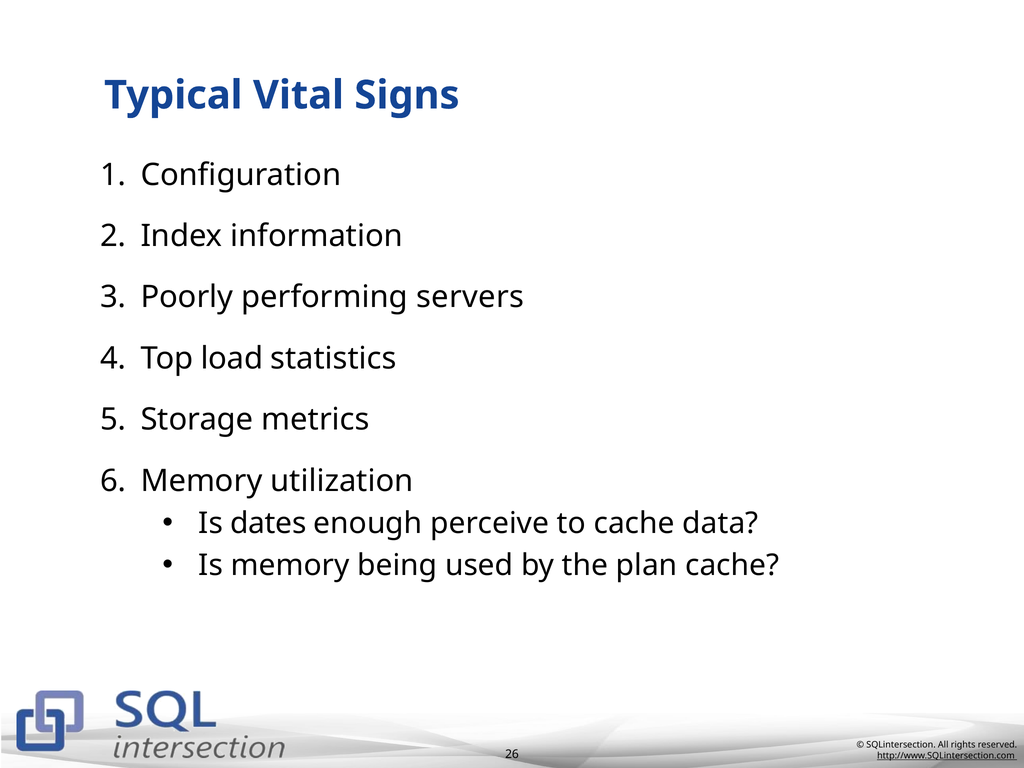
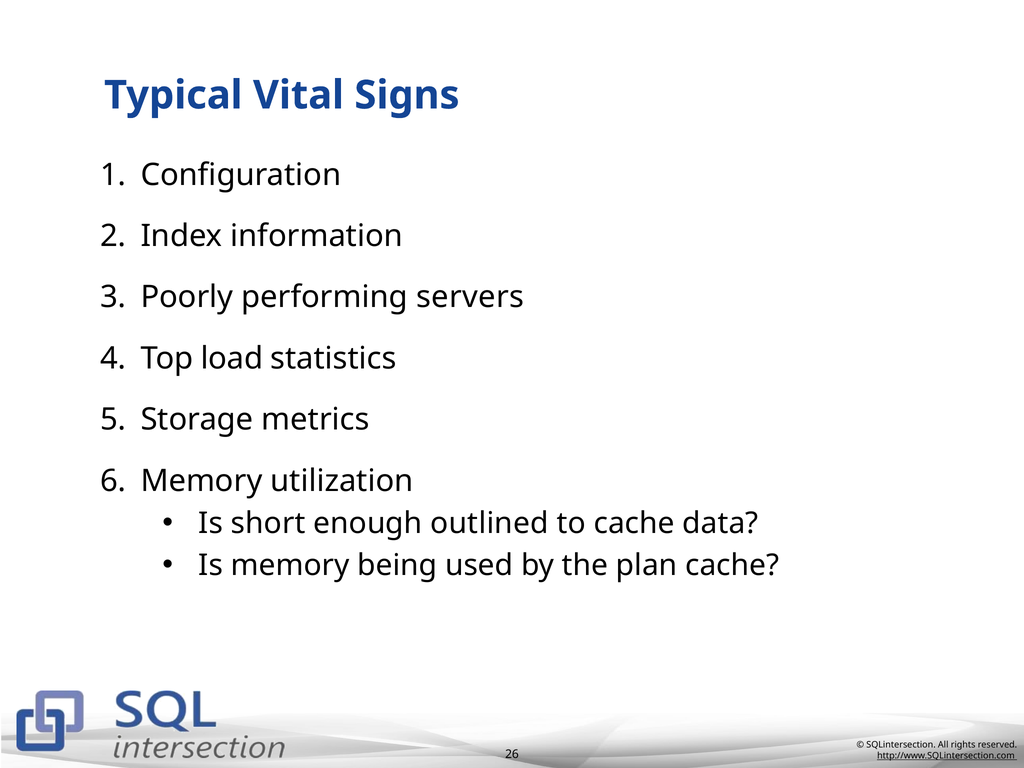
dates: dates -> short
perceive: perceive -> outlined
